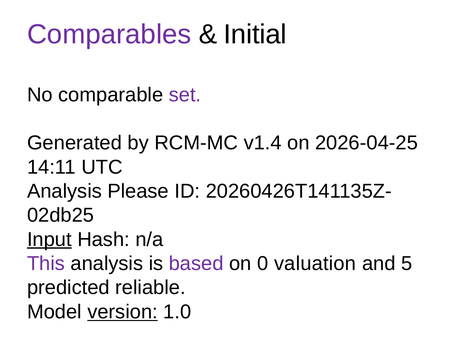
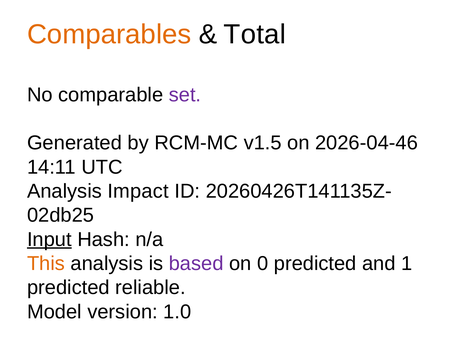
Comparables colour: purple -> orange
Initial: Initial -> Total
v1.4: v1.4 -> v1.5
2026-04-25: 2026-04-25 -> 2026-04-46
Please: Please -> Impact
This colour: purple -> orange
0 valuation: valuation -> predicted
5: 5 -> 1
version underline: present -> none
